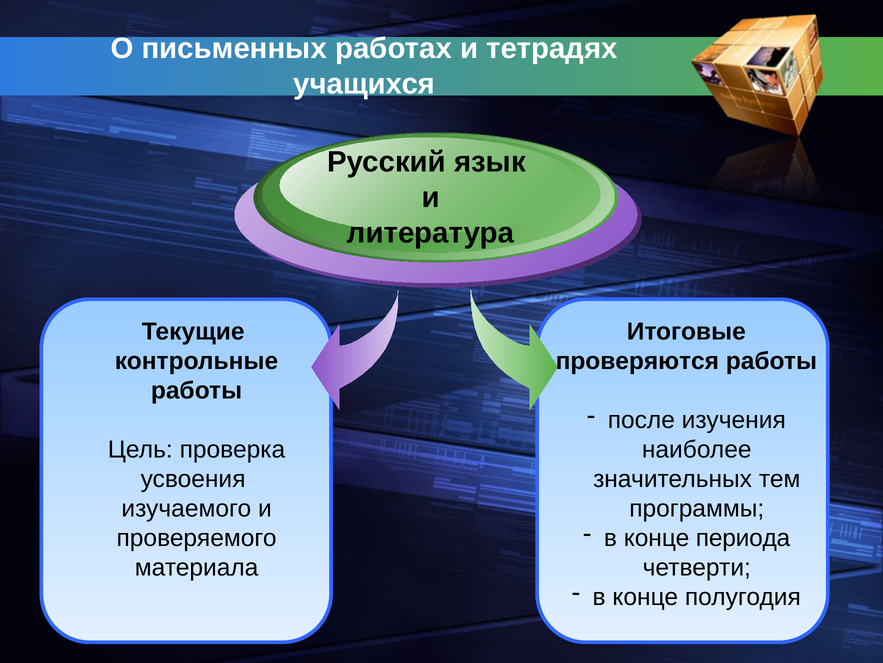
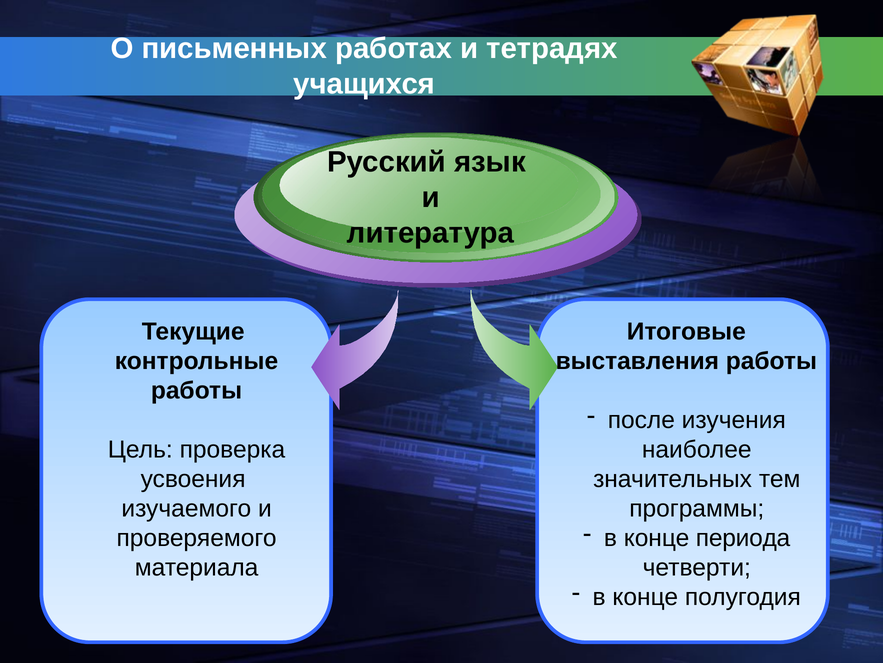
проверяются: проверяются -> выставления
